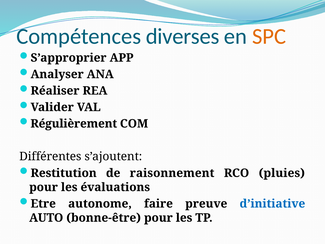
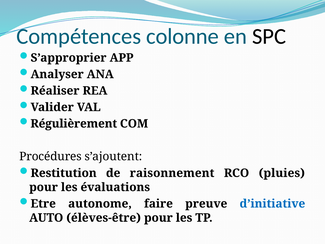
diverses: diverses -> colonne
SPC colour: orange -> black
Différentes: Différentes -> Procédures
bonne-être: bonne-être -> élèves-être
